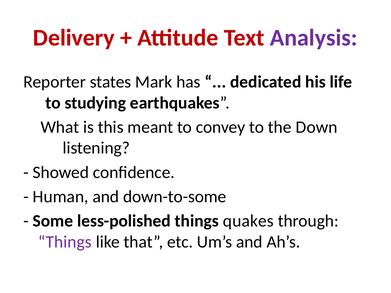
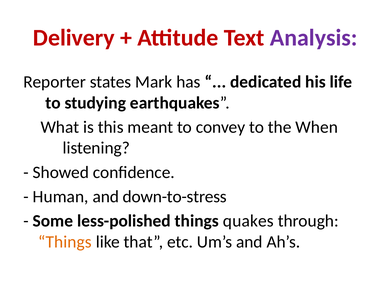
Down: Down -> When
down-to-some: down-to-some -> down-to-stress
Things at (65, 242) colour: purple -> orange
